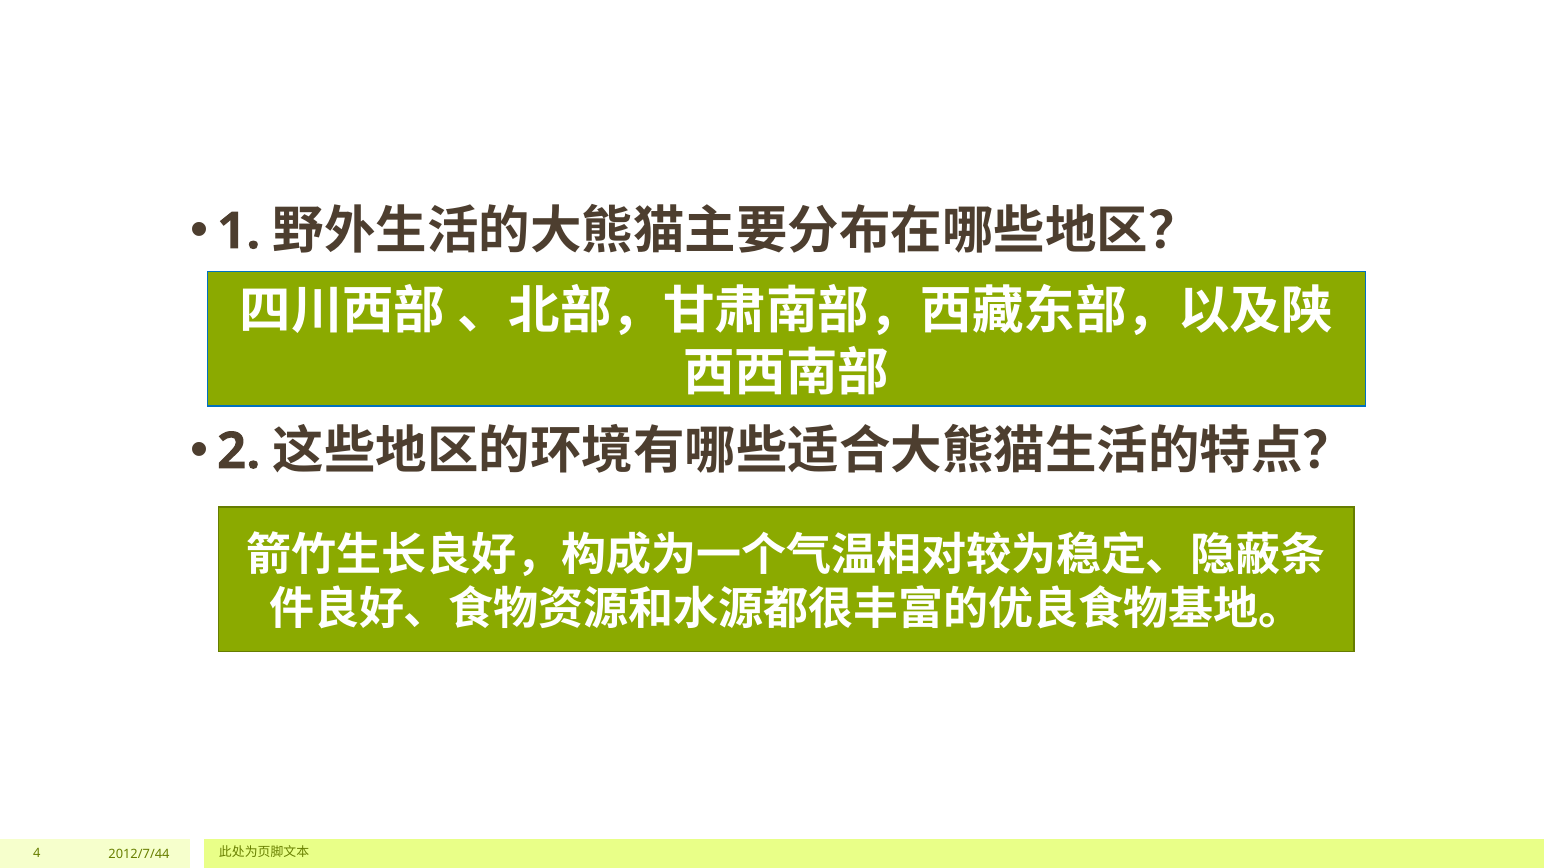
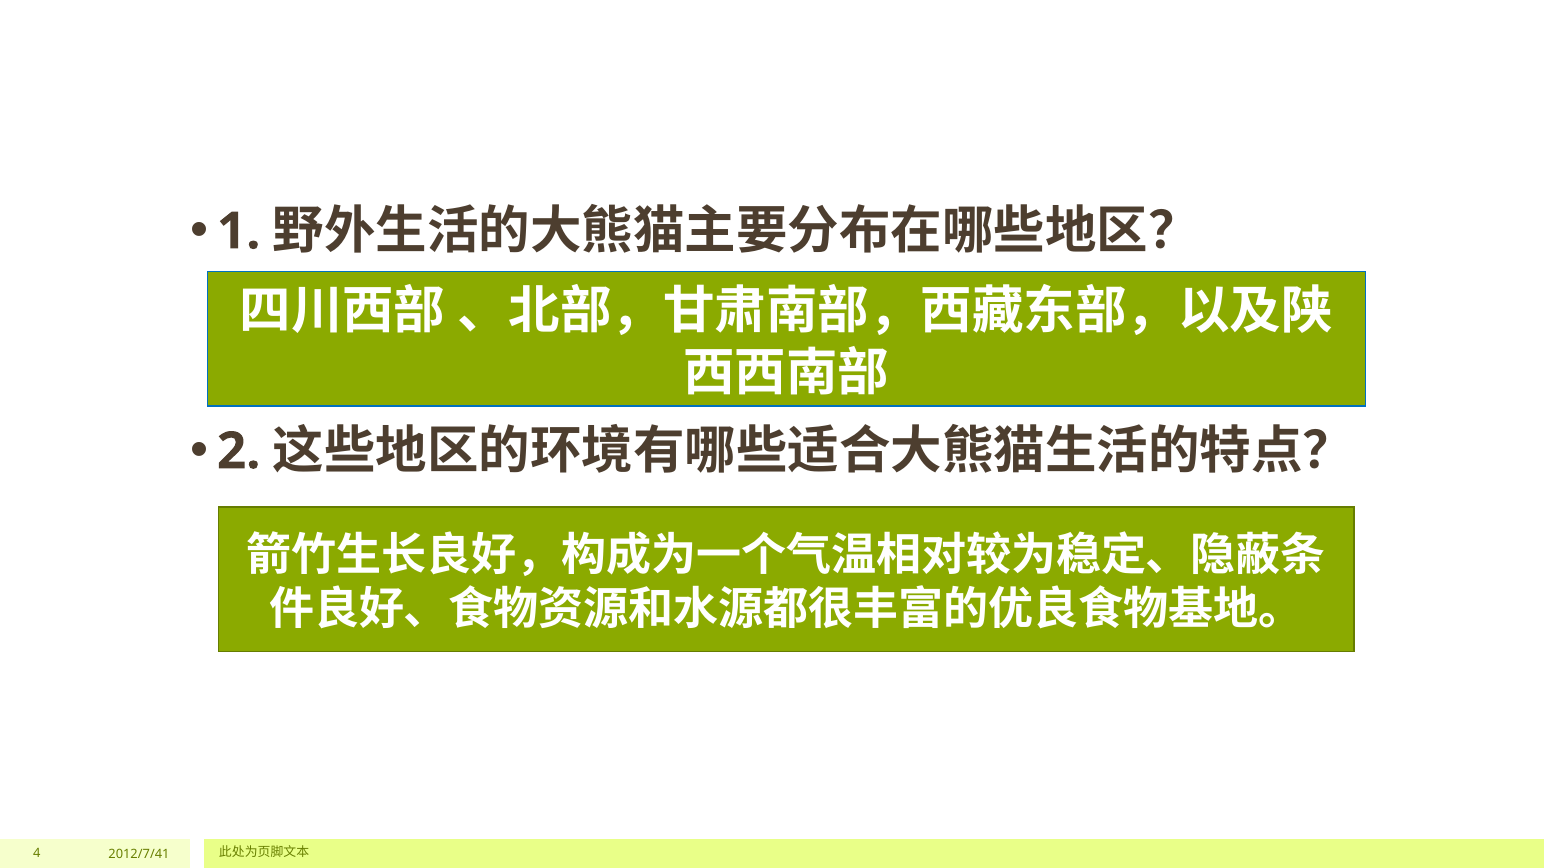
2012/7/44: 2012/7/44 -> 2012/7/41
